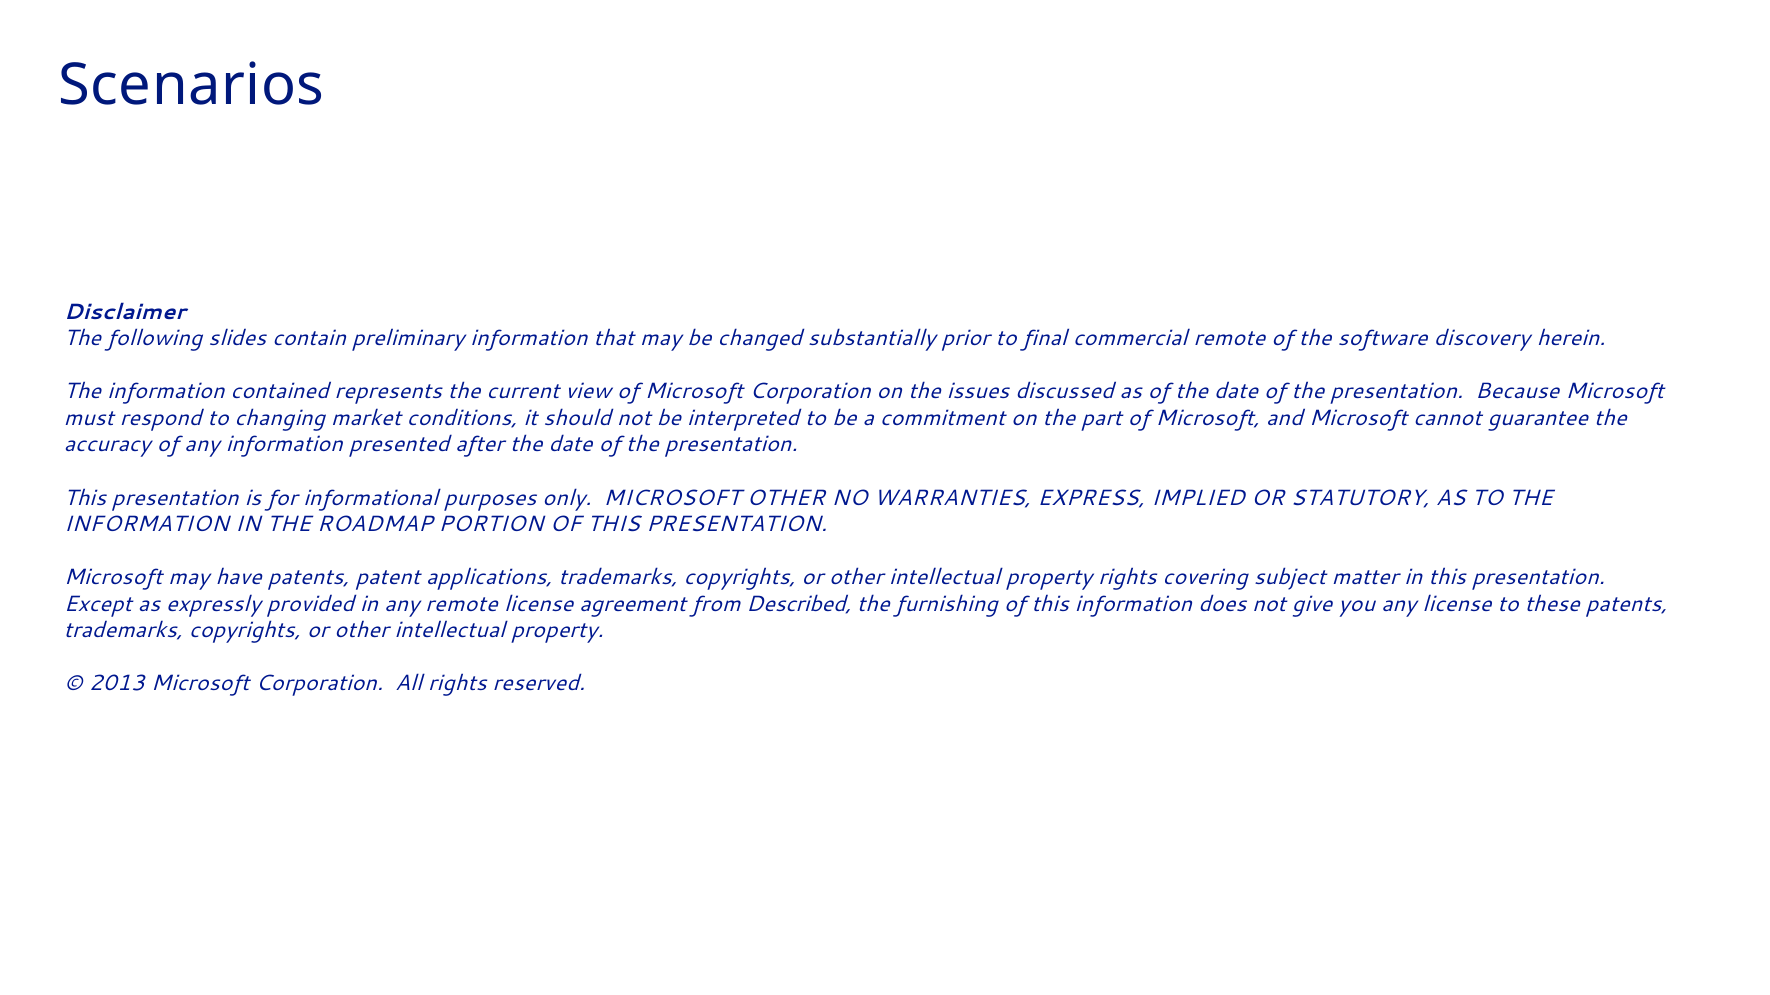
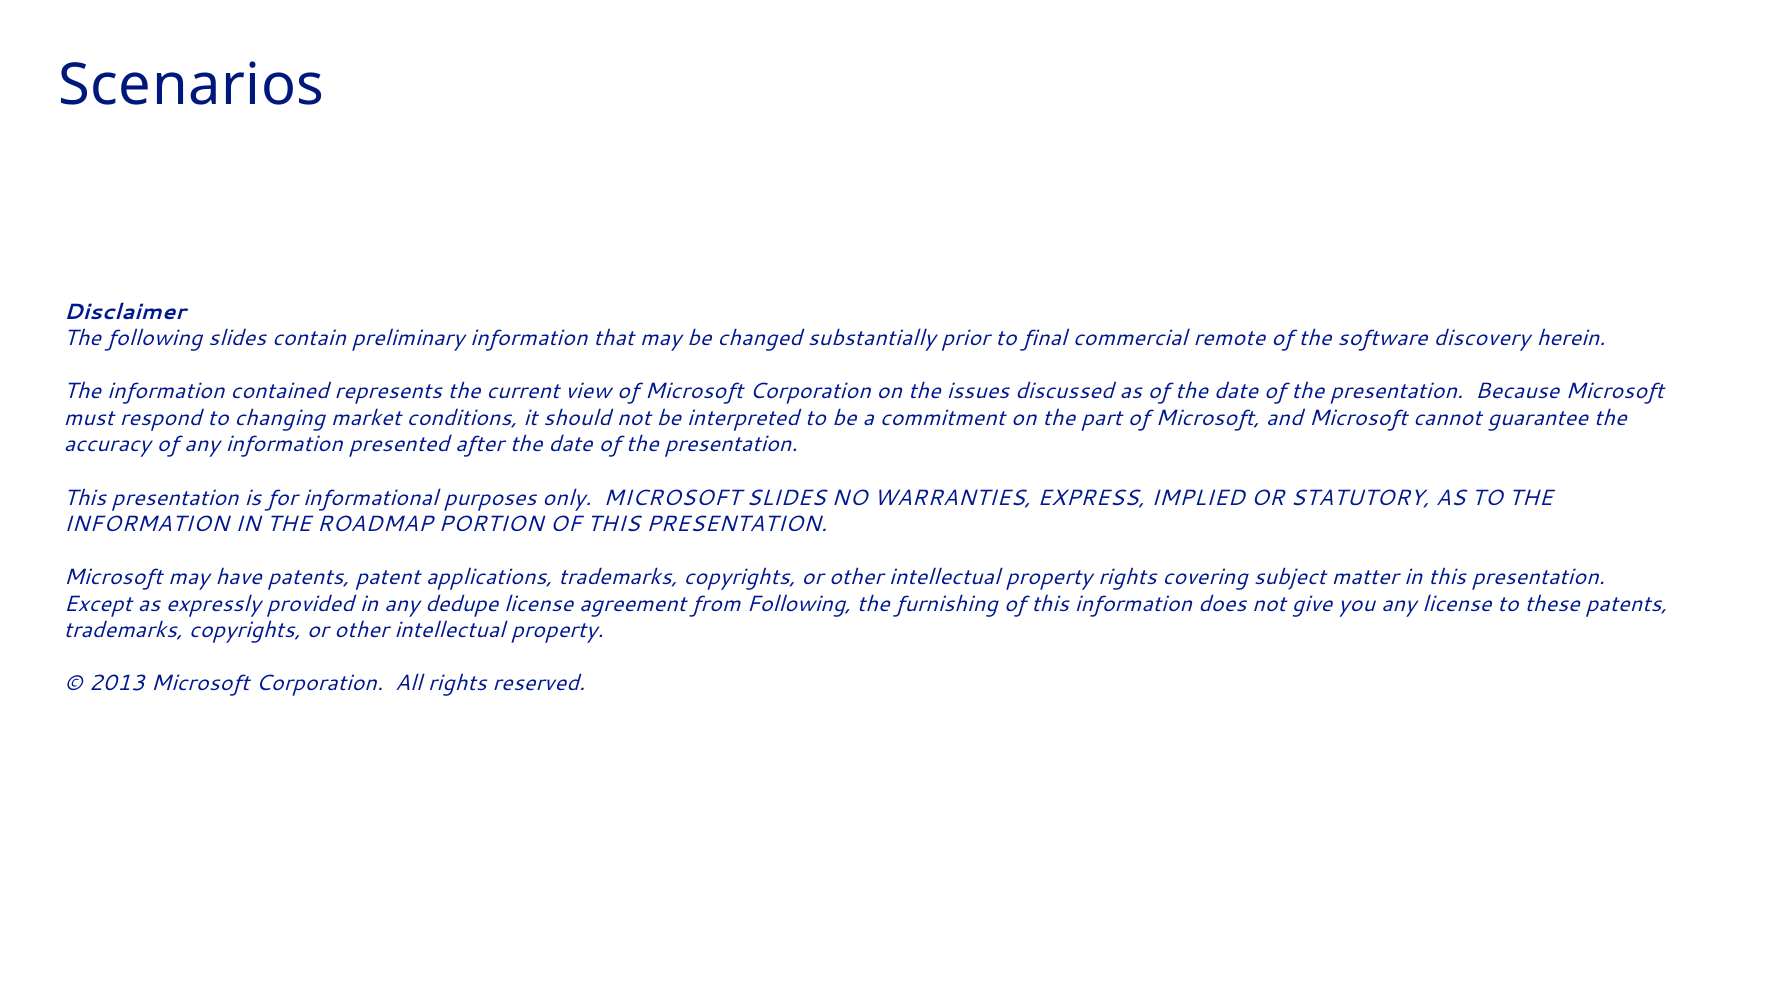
MICROSOFT OTHER: OTHER -> SLIDES
any remote: remote -> dedupe
from Described: Described -> Following
